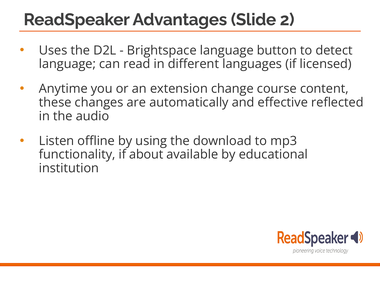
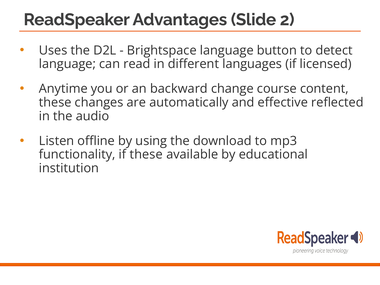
extension: extension -> backward
if about: about -> these
